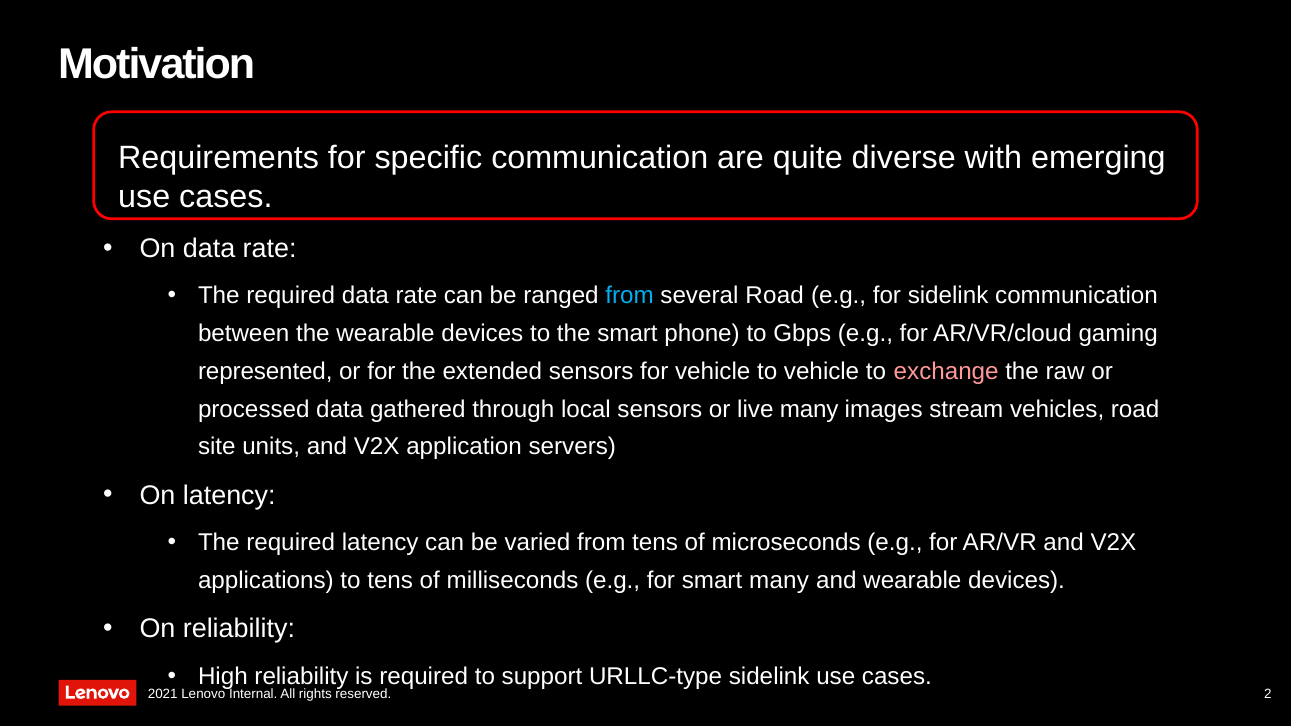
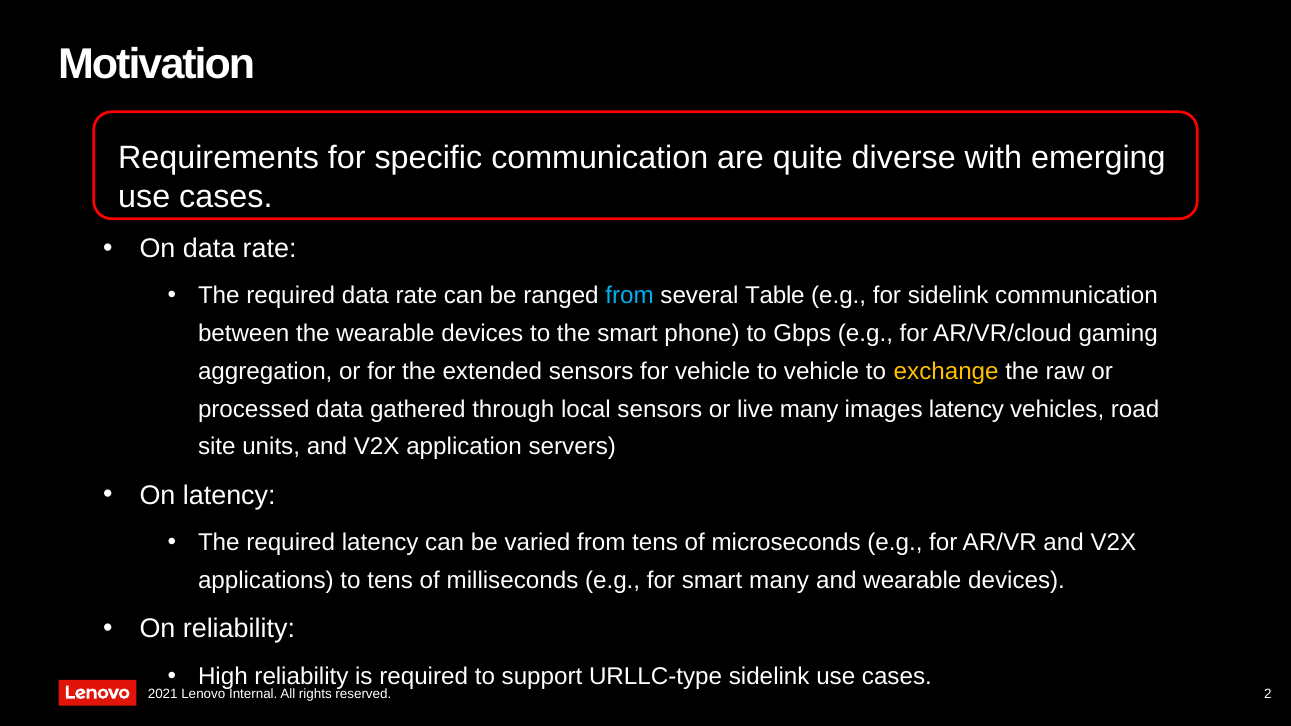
several Road: Road -> Table
represented: represented -> aggregation
exchange colour: pink -> yellow
images stream: stream -> latency
